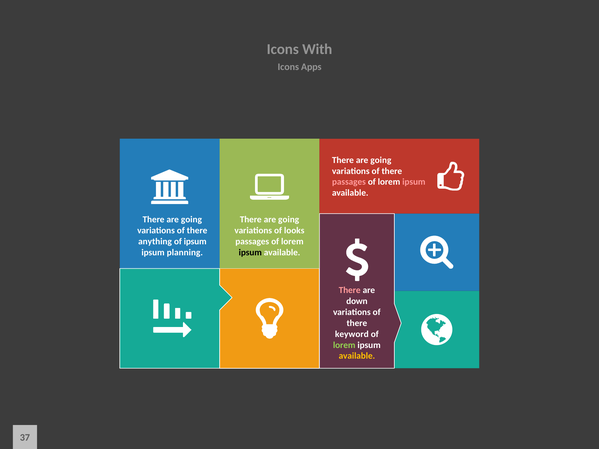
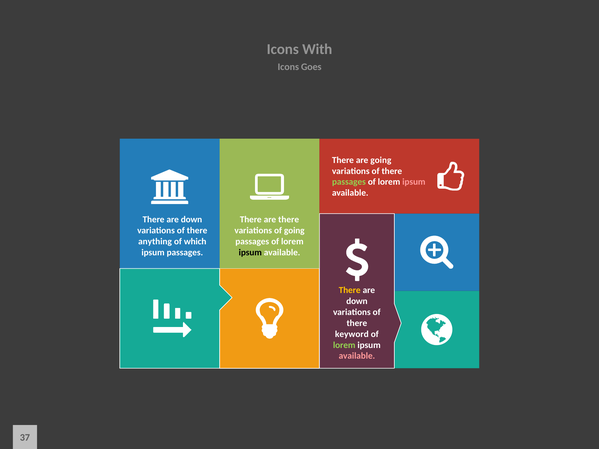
Apps: Apps -> Goes
passages at (349, 182) colour: pink -> light green
going at (191, 220): going -> down
going at (289, 220): going -> there
of looks: looks -> going
of ipsum: ipsum -> which
ipsum planning: planning -> passages
There at (350, 290) colour: pink -> yellow
available at (357, 356) colour: yellow -> pink
